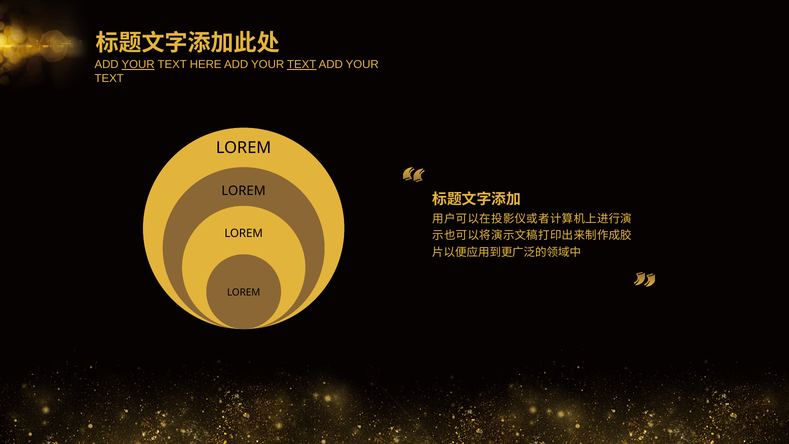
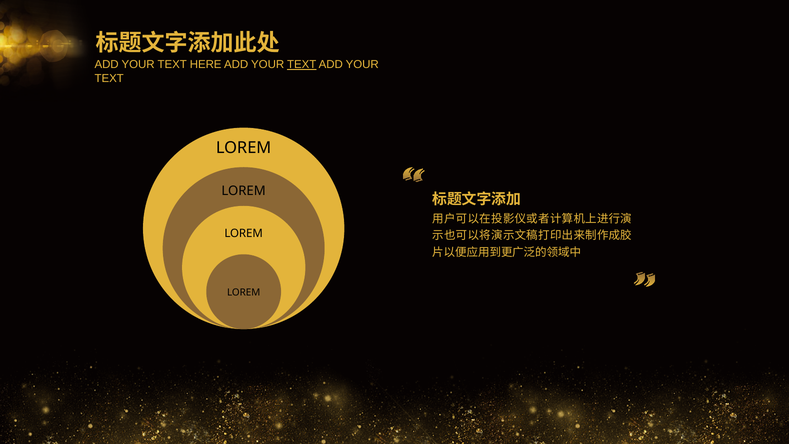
YOUR at (138, 65) underline: present -> none
